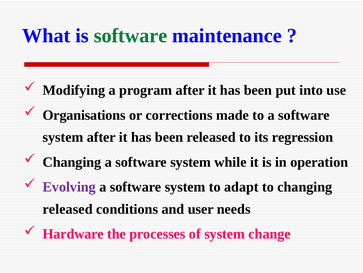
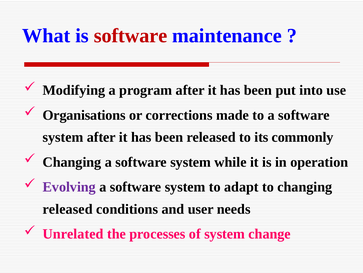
software at (130, 36) colour: green -> red
regression: regression -> commonly
Hardware: Hardware -> Unrelated
